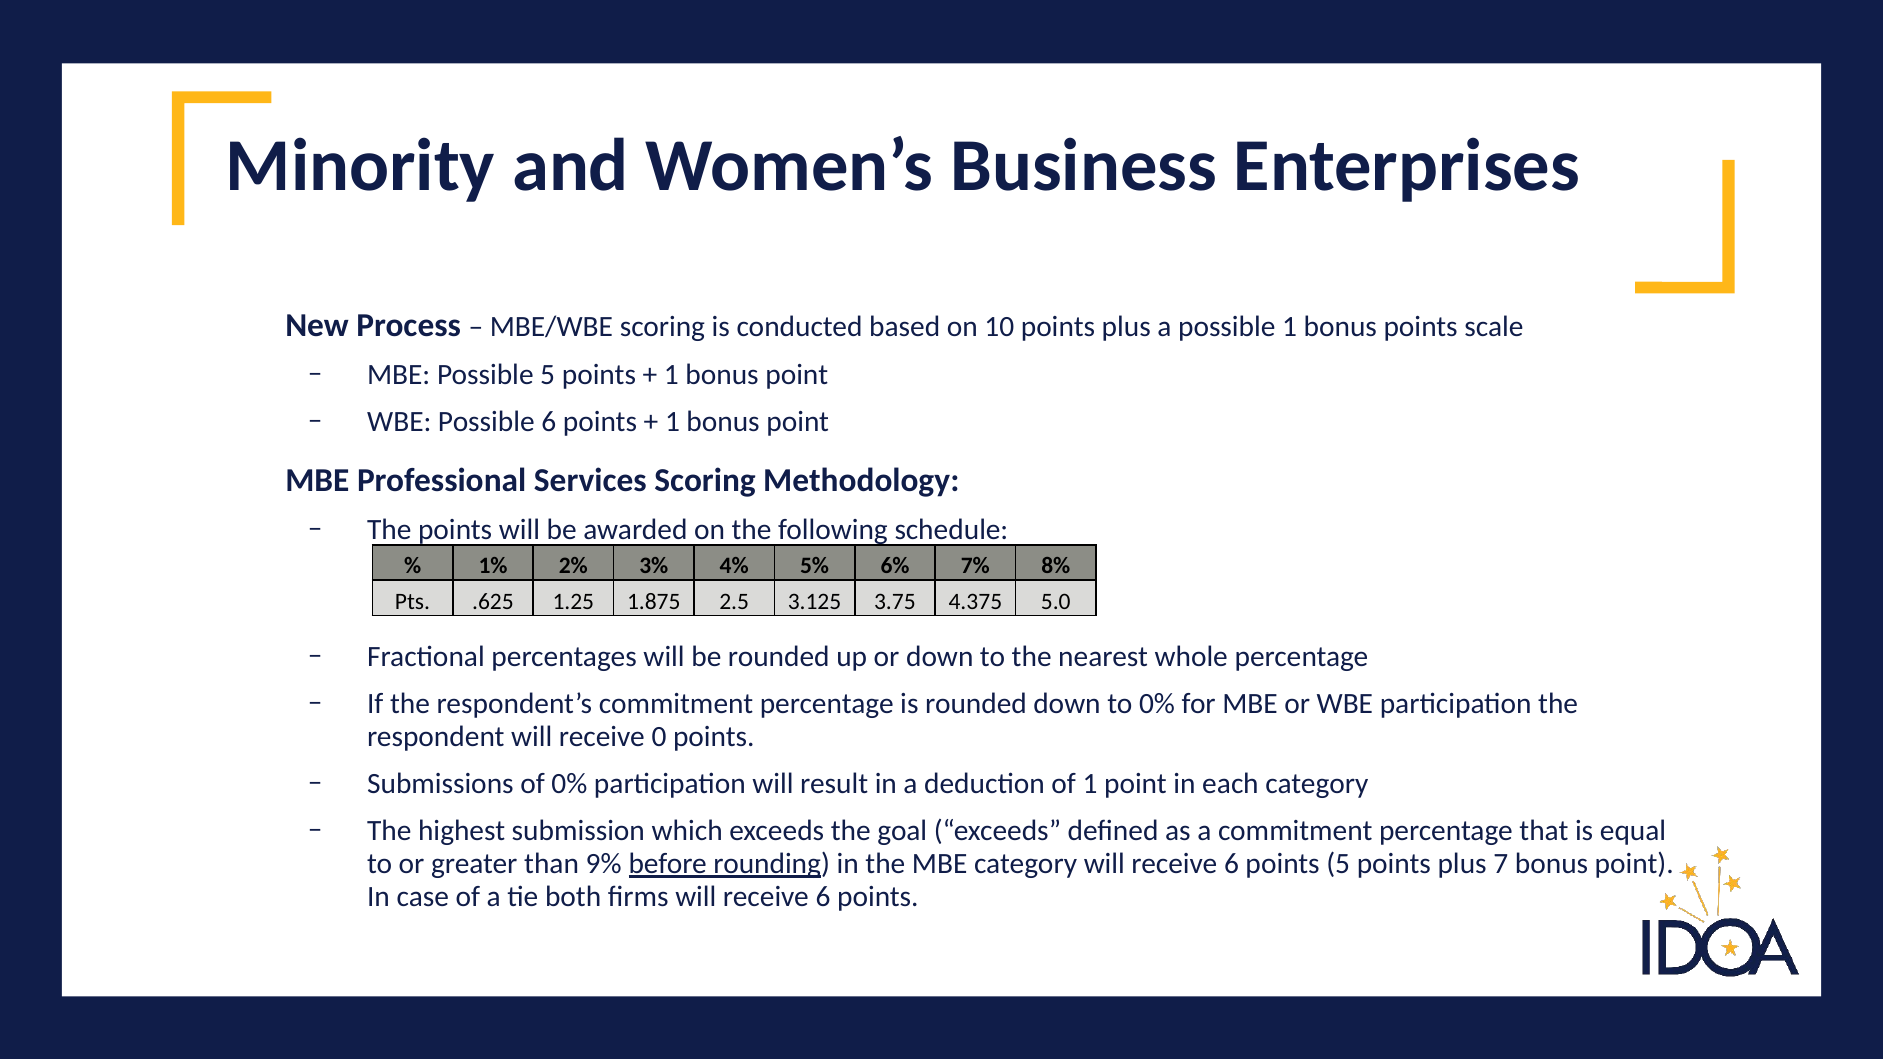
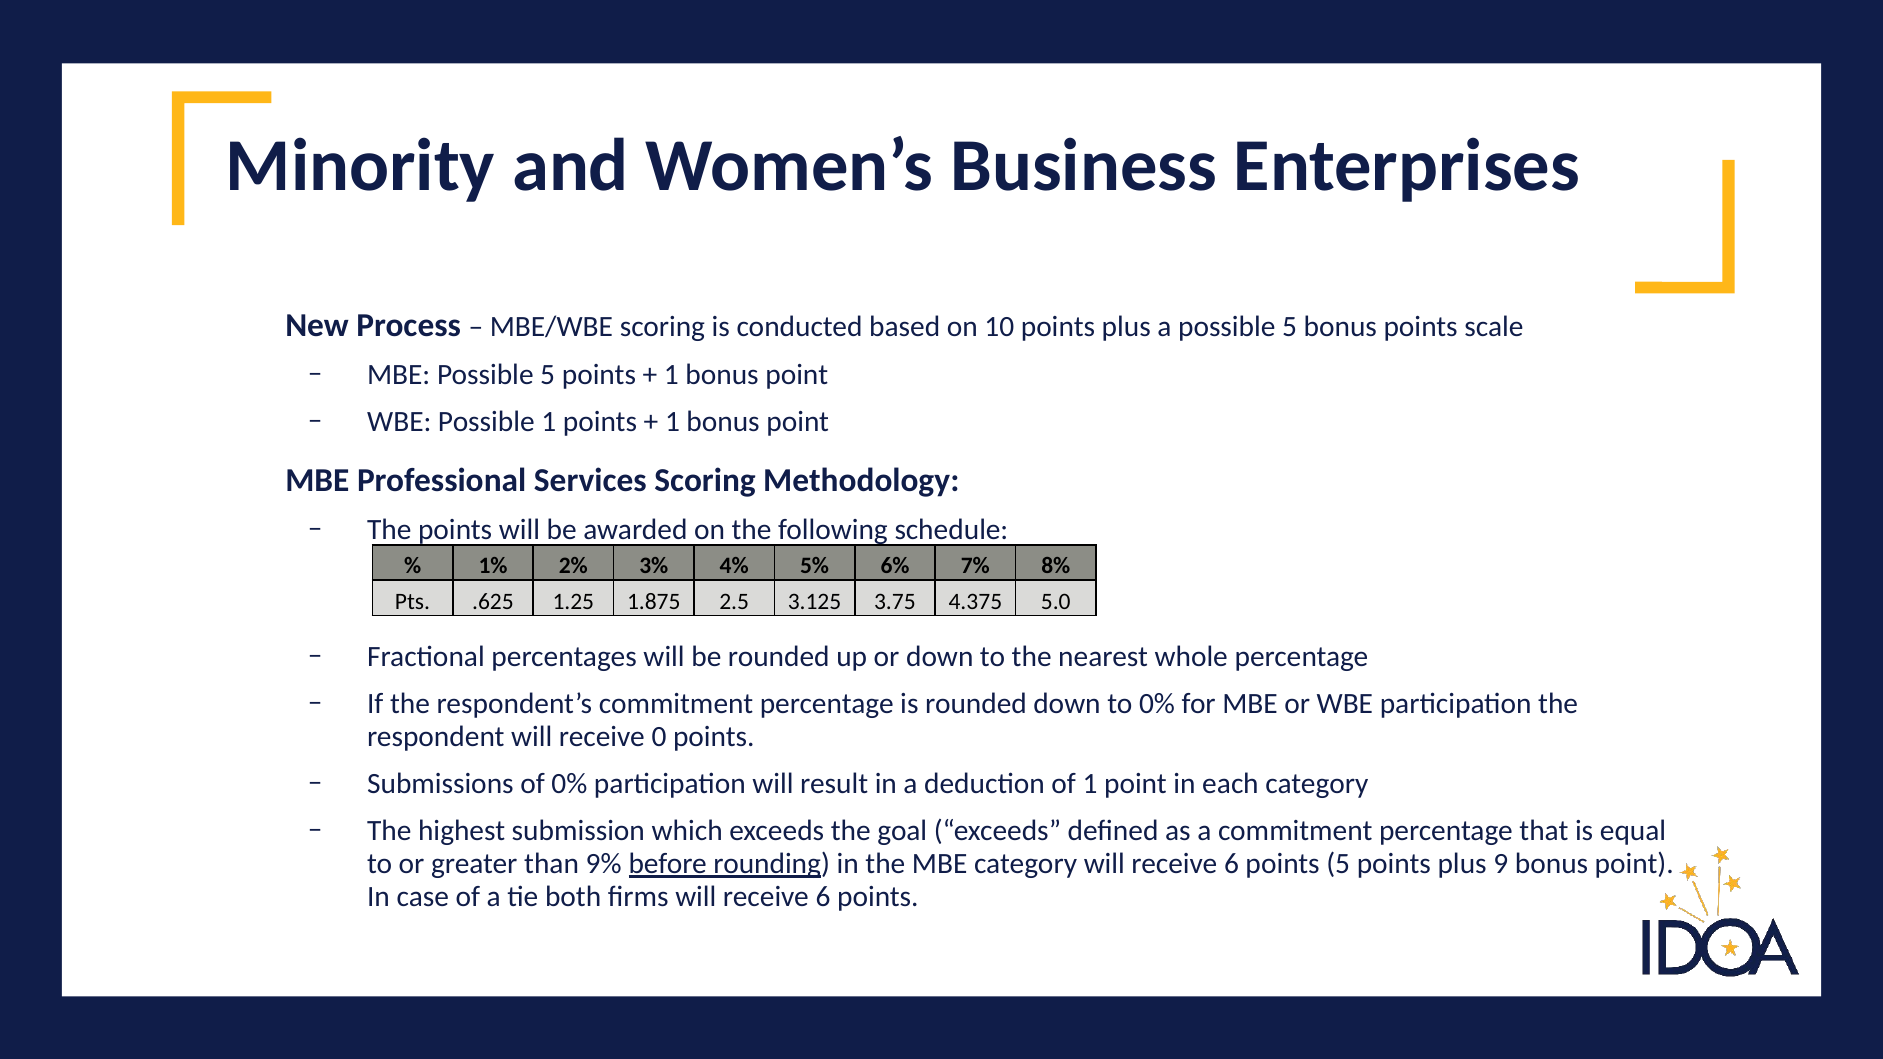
a possible 1: 1 -> 5
Possible 6: 6 -> 1
7: 7 -> 9
